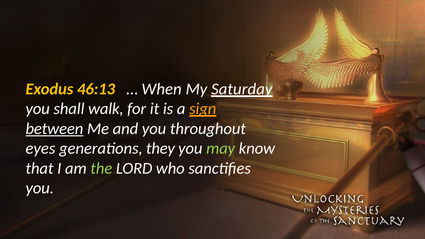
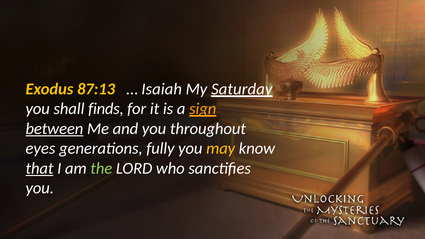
46:13: 46:13 -> 87:13
When: When -> Isaiah
walk: walk -> finds
they: they -> fully
may colour: light green -> yellow
that underline: none -> present
